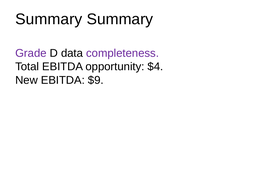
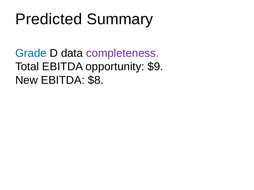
Summary at (49, 19): Summary -> Predicted
Grade colour: purple -> blue
$4: $4 -> $9
$9: $9 -> $8
